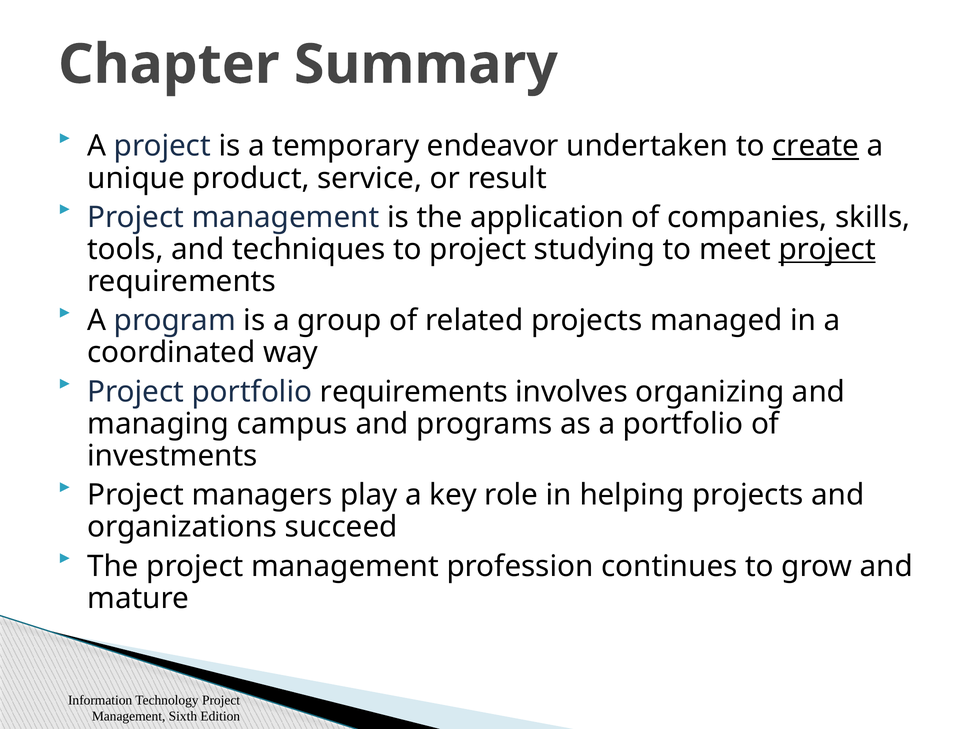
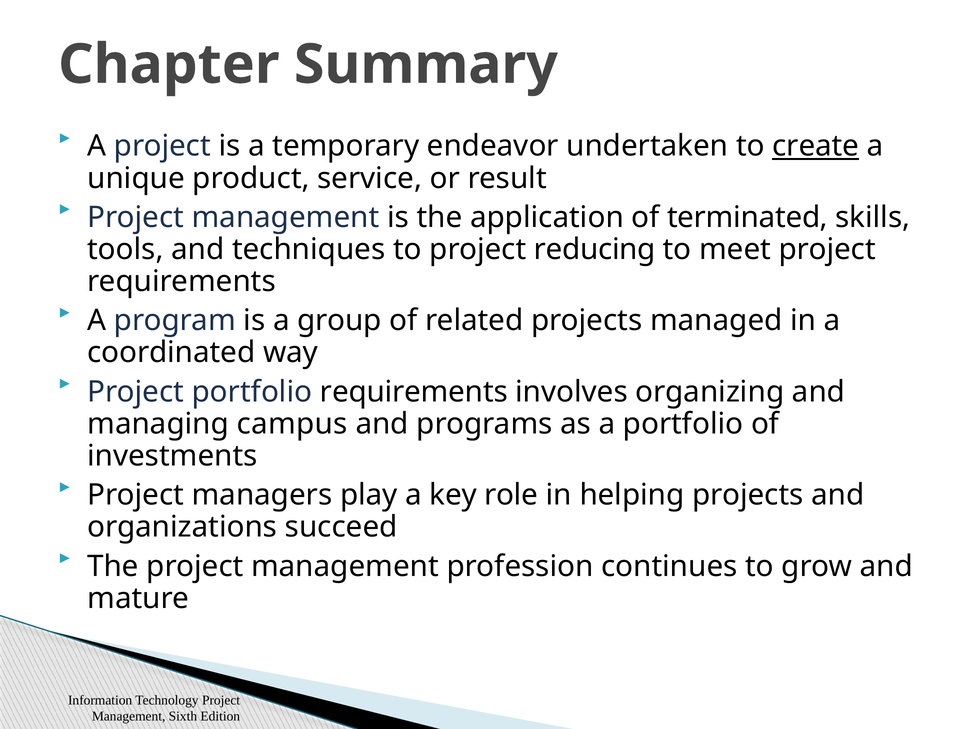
companies: companies -> terminated
studying: studying -> reducing
project at (827, 249) underline: present -> none
